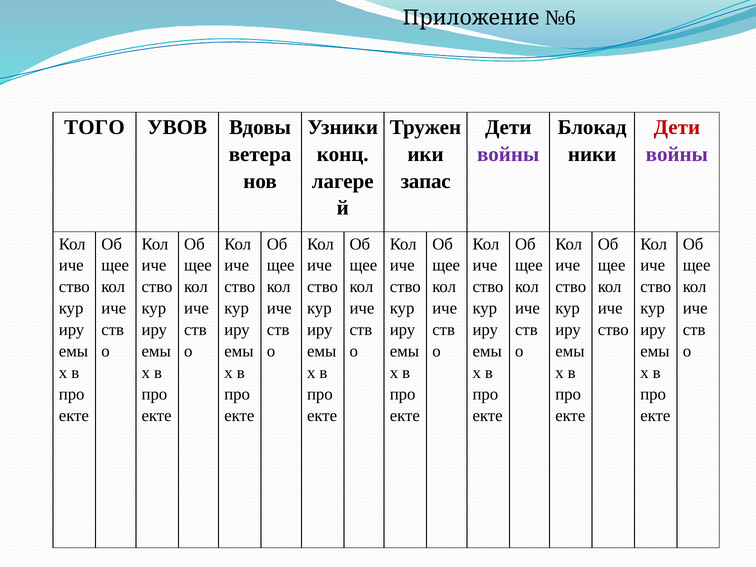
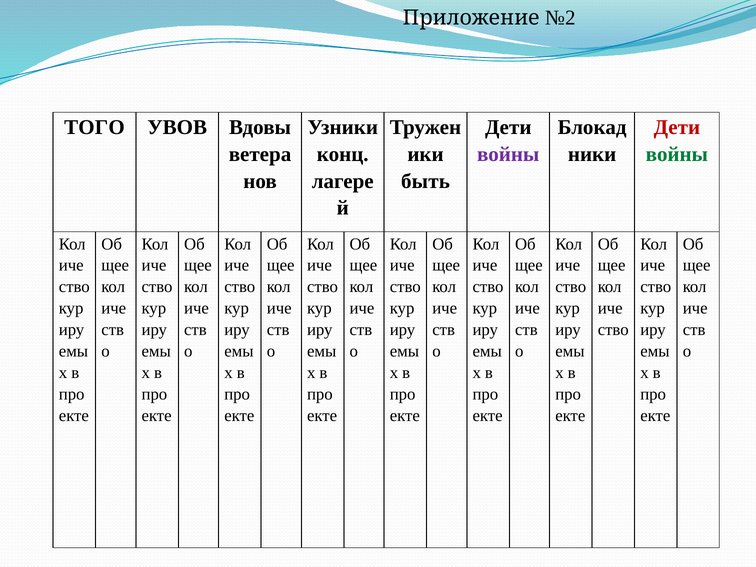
№6: №6 -> №2
войны at (677, 154) colour: purple -> green
запас: запас -> быть
